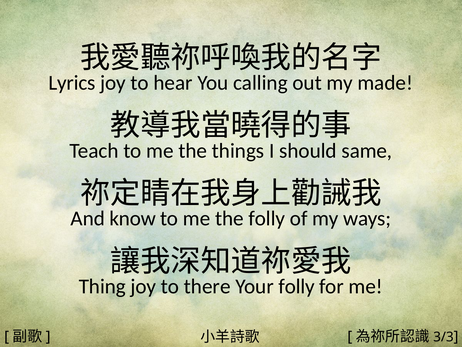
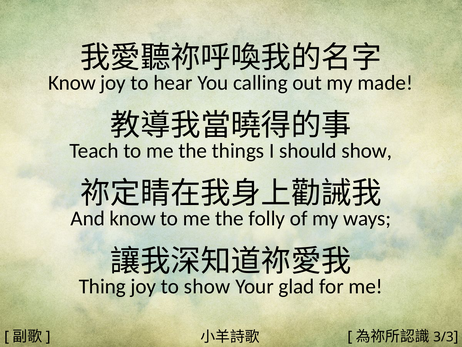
Lyrics at (72, 83): Lyrics -> Know
should same: same -> show
to there: there -> show
Your folly: folly -> glad
